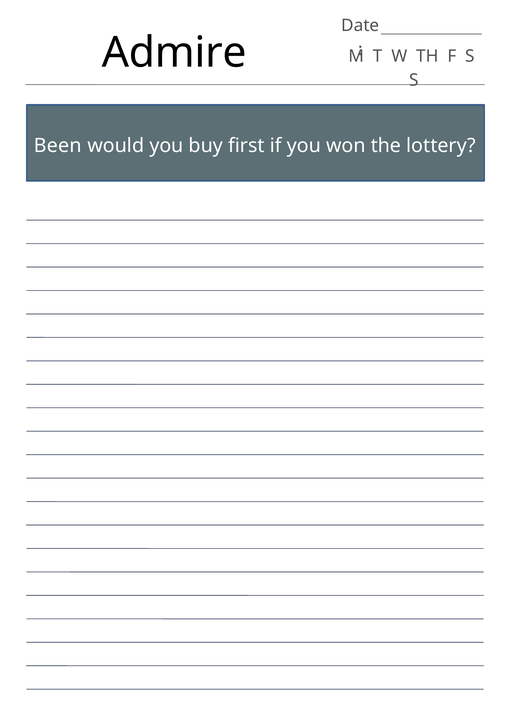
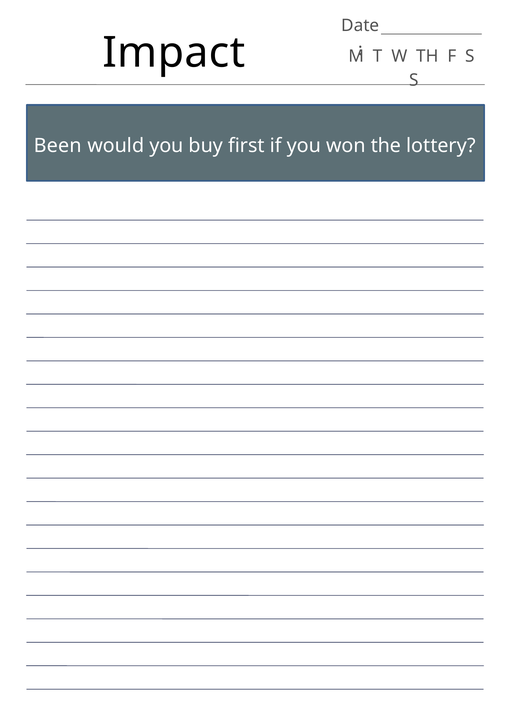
Admire: Admire -> Impact
